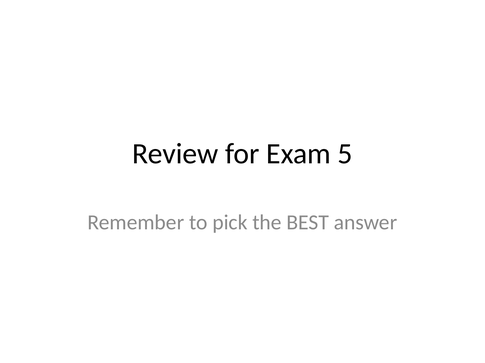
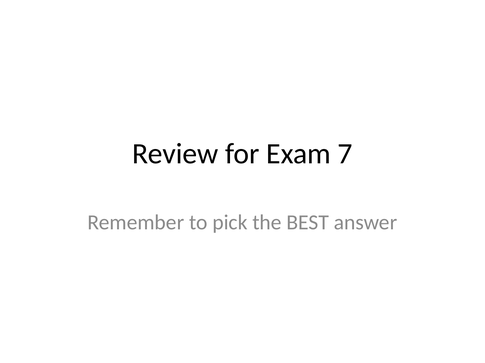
5: 5 -> 7
